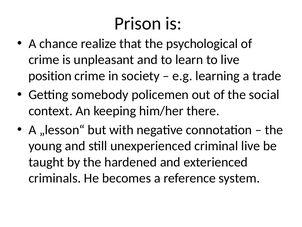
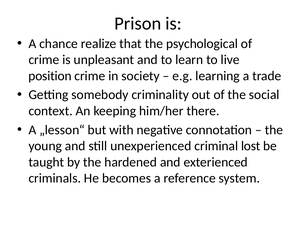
policemen: policemen -> criminality
criminal live: live -> lost
